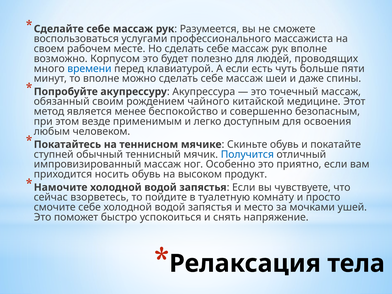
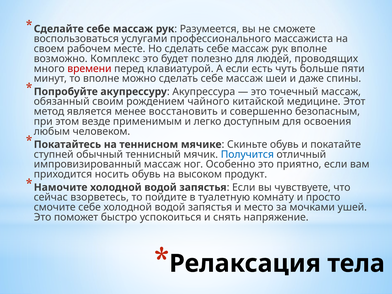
Корпусом: Корпусом -> Комплекс
времени colour: blue -> red
беспокойство: беспокойство -> восстановить
